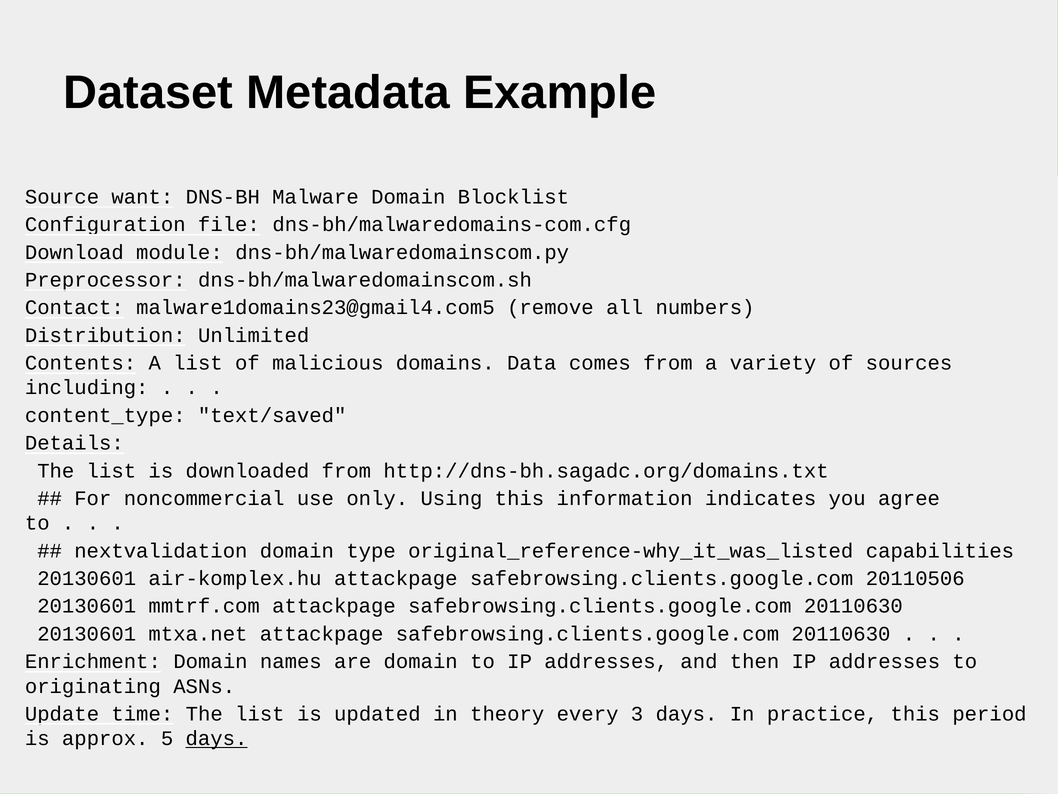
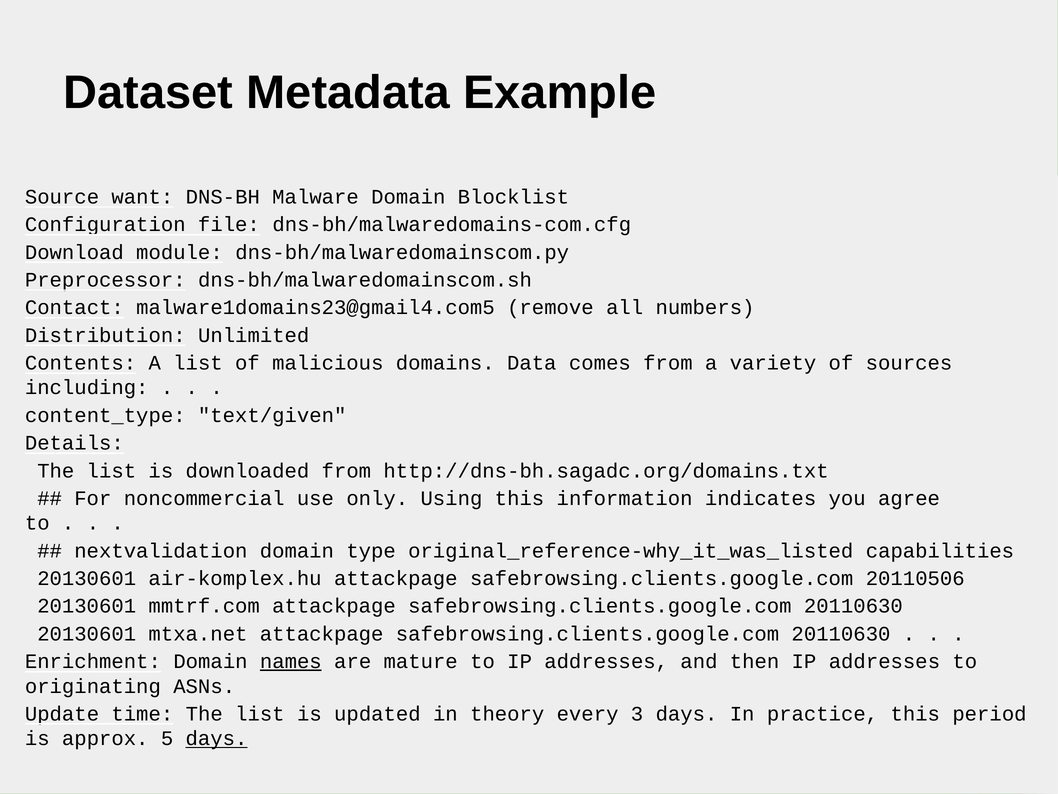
text/saved: text/saved -> text/given
names underline: none -> present
are domain: domain -> mature
